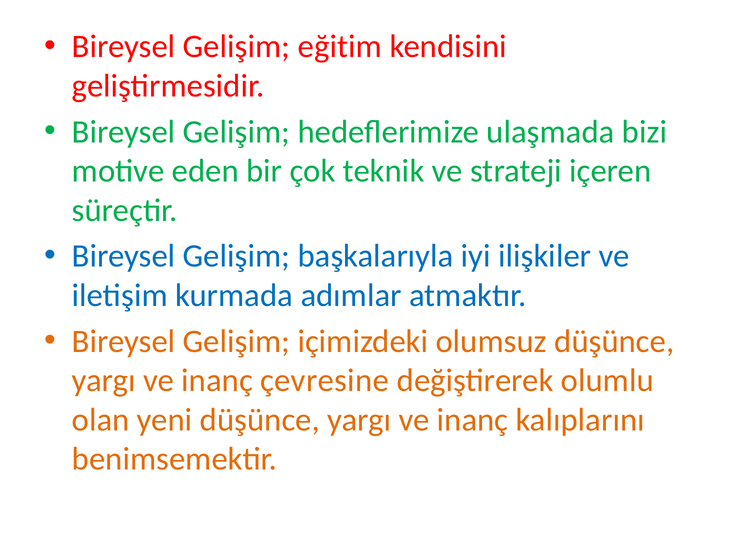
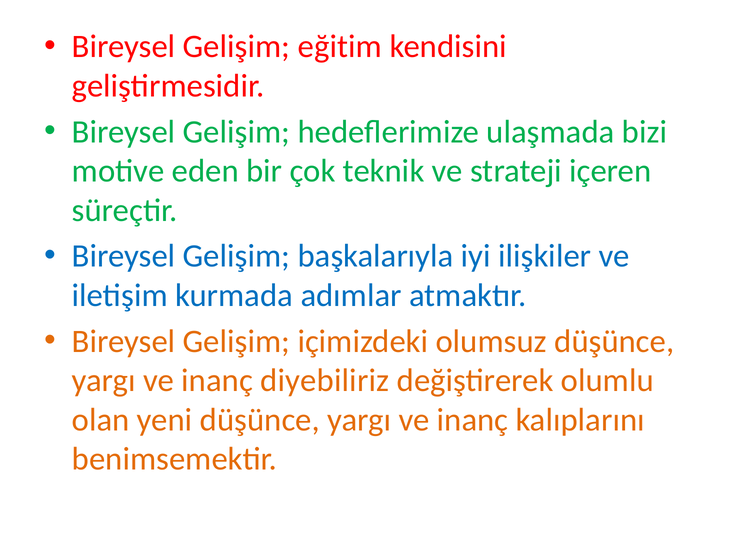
çevresine: çevresine -> diyebiliriz
